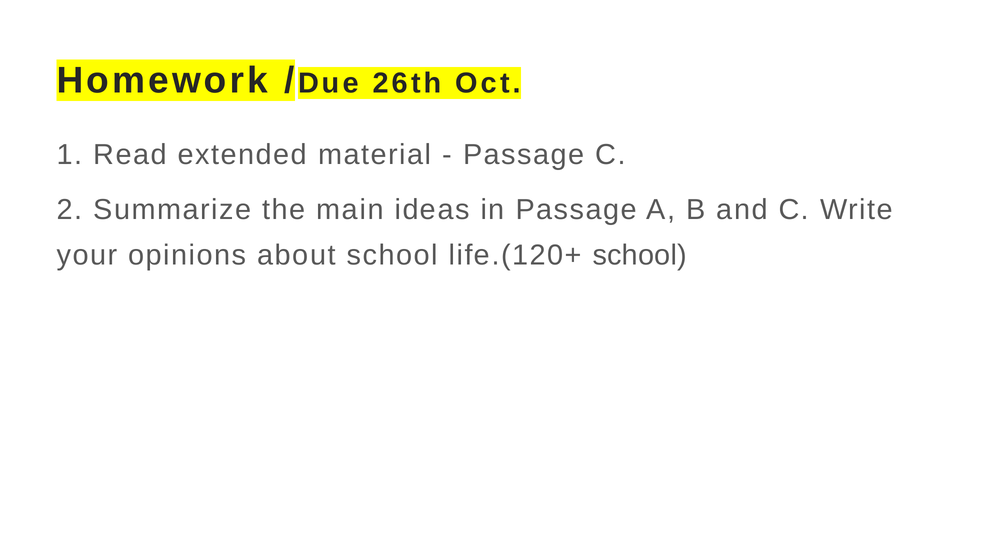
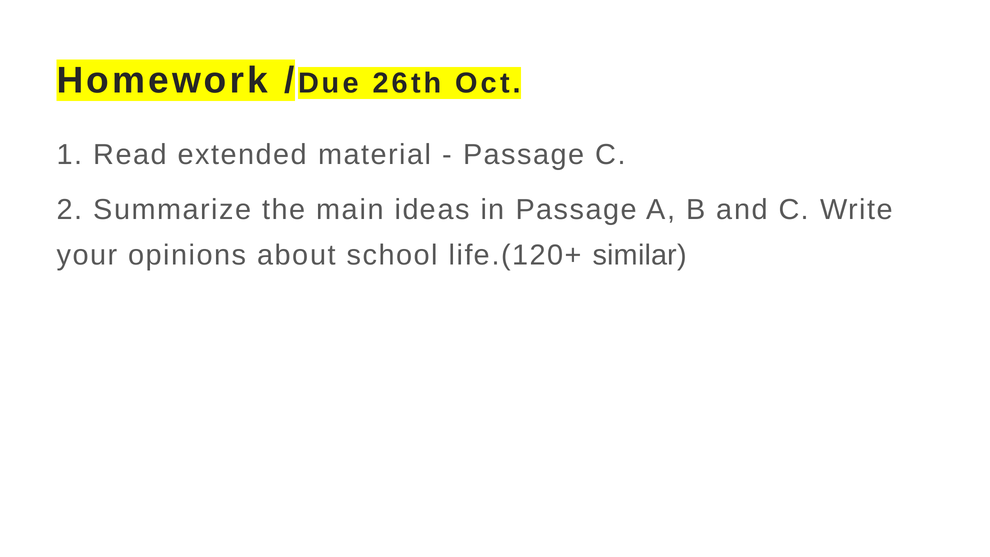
life.(120+ school: school -> similar
